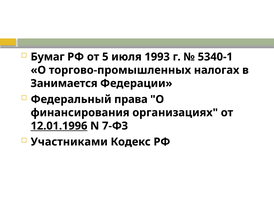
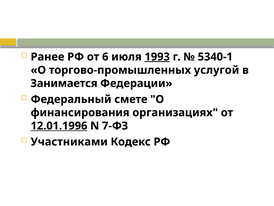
Бумаг: Бумаг -> Ранее
5: 5 -> 6
1993 underline: none -> present
налогах: налогах -> услугой
права: права -> смете
